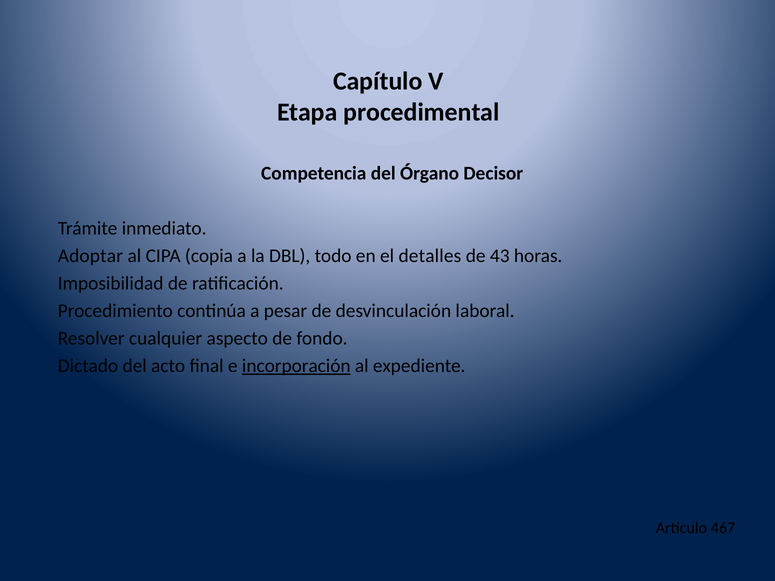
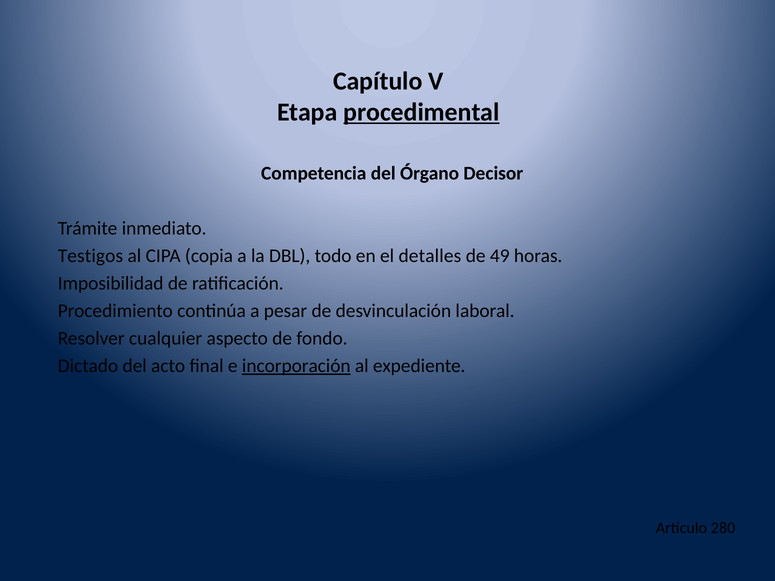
procedimental underline: none -> present
Adoptar: Adoptar -> Testigos
43: 43 -> 49
467: 467 -> 280
